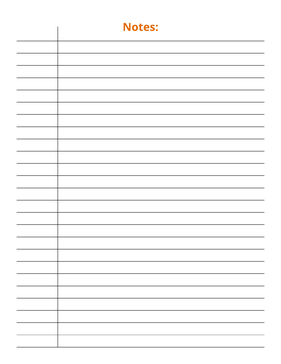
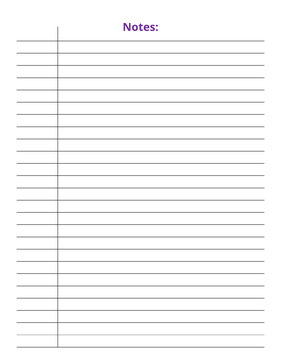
Notes colour: orange -> purple
